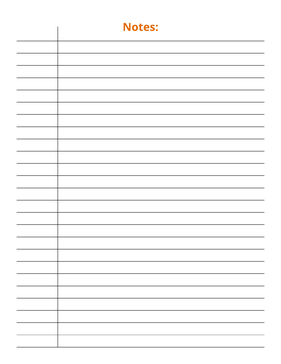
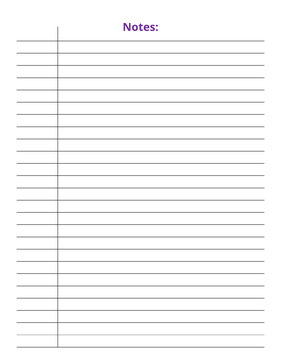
Notes colour: orange -> purple
